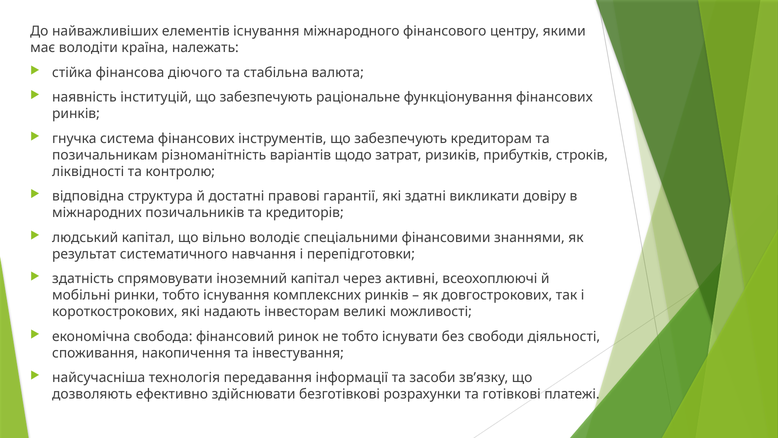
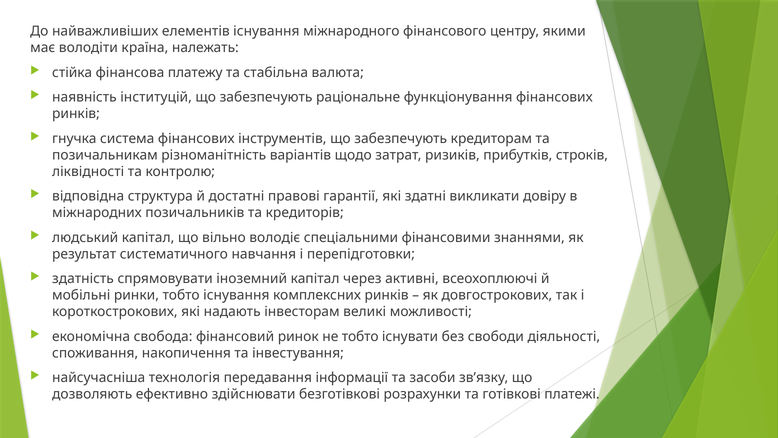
діючого: діючого -> платежу
